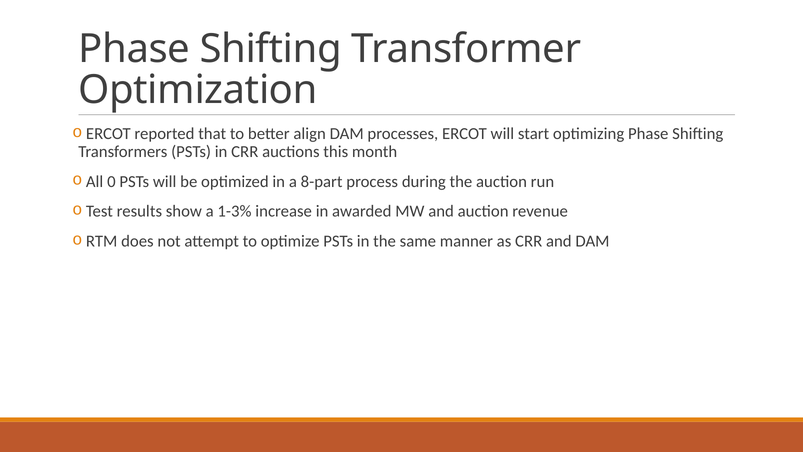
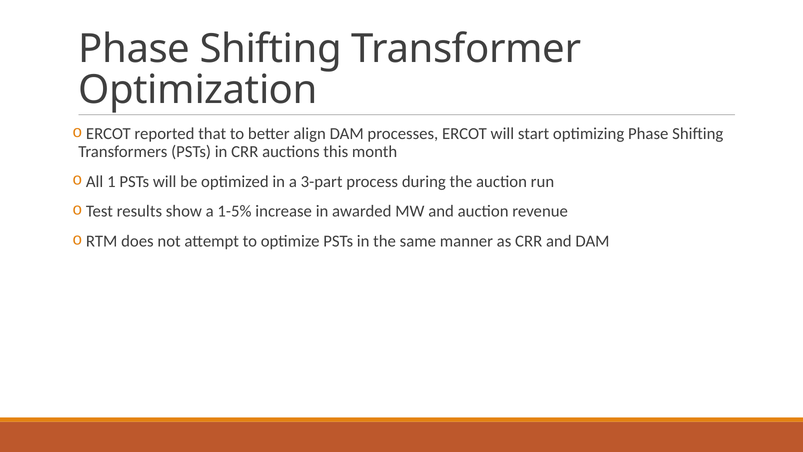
0: 0 -> 1
8-part: 8-part -> 3-part
1-3%: 1-3% -> 1-5%
